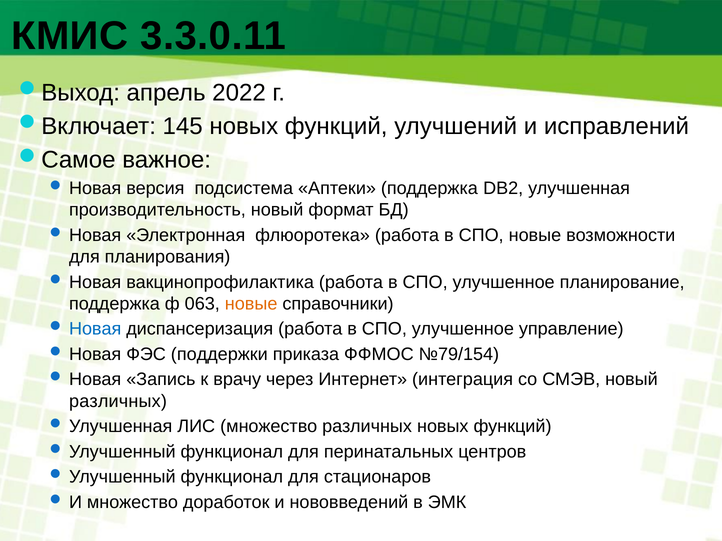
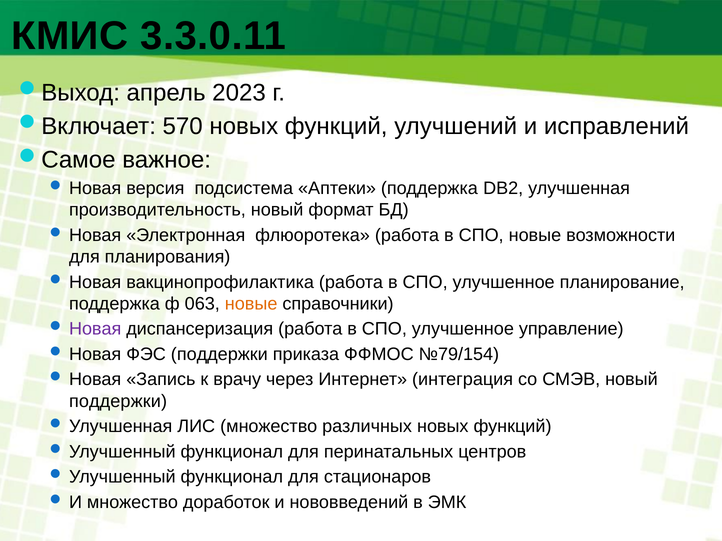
2022: 2022 -> 2023
145: 145 -> 570
Новая at (95, 329) colour: blue -> purple
различных at (118, 401): различных -> поддержки
